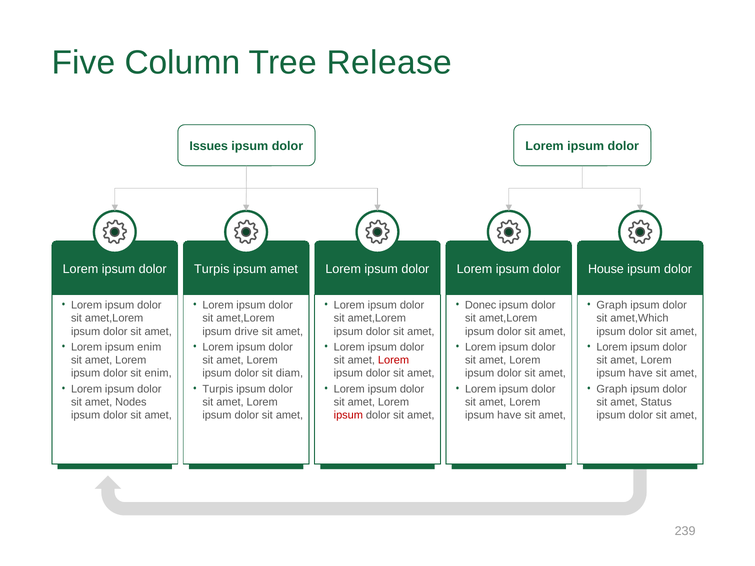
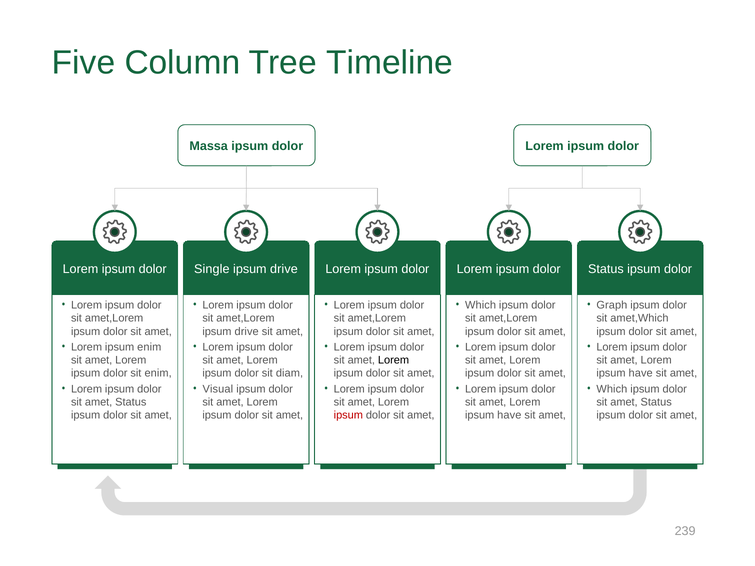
Release: Release -> Timeline
Issues: Issues -> Massa
dolor Turpis: Turpis -> Single
amet at (284, 269): amet -> drive
dolor House: House -> Status
Donec at (481, 305): Donec -> Which
Lorem at (394, 360) colour: red -> black
Turpis at (218, 389): Turpis -> Visual
Graph at (612, 389): Graph -> Which
Nodes at (131, 402): Nodes -> Status
